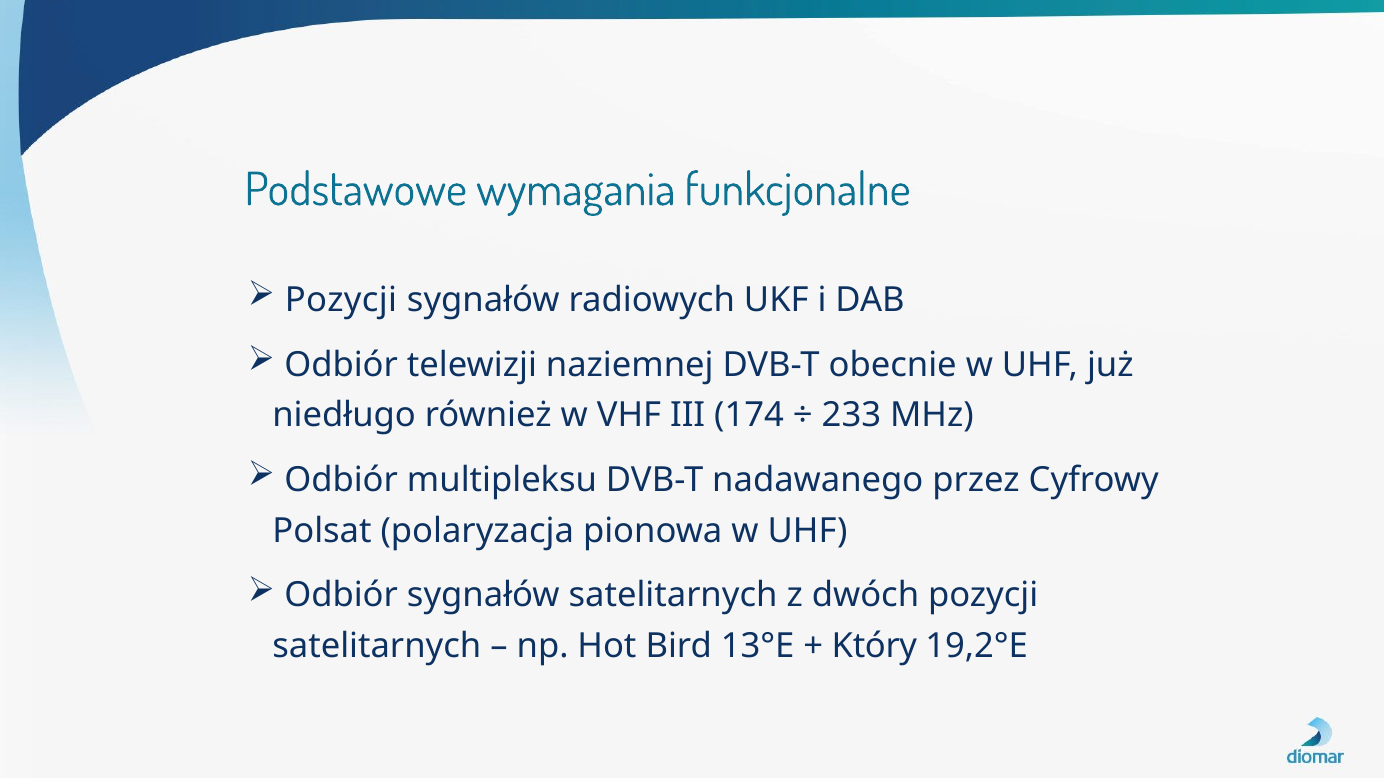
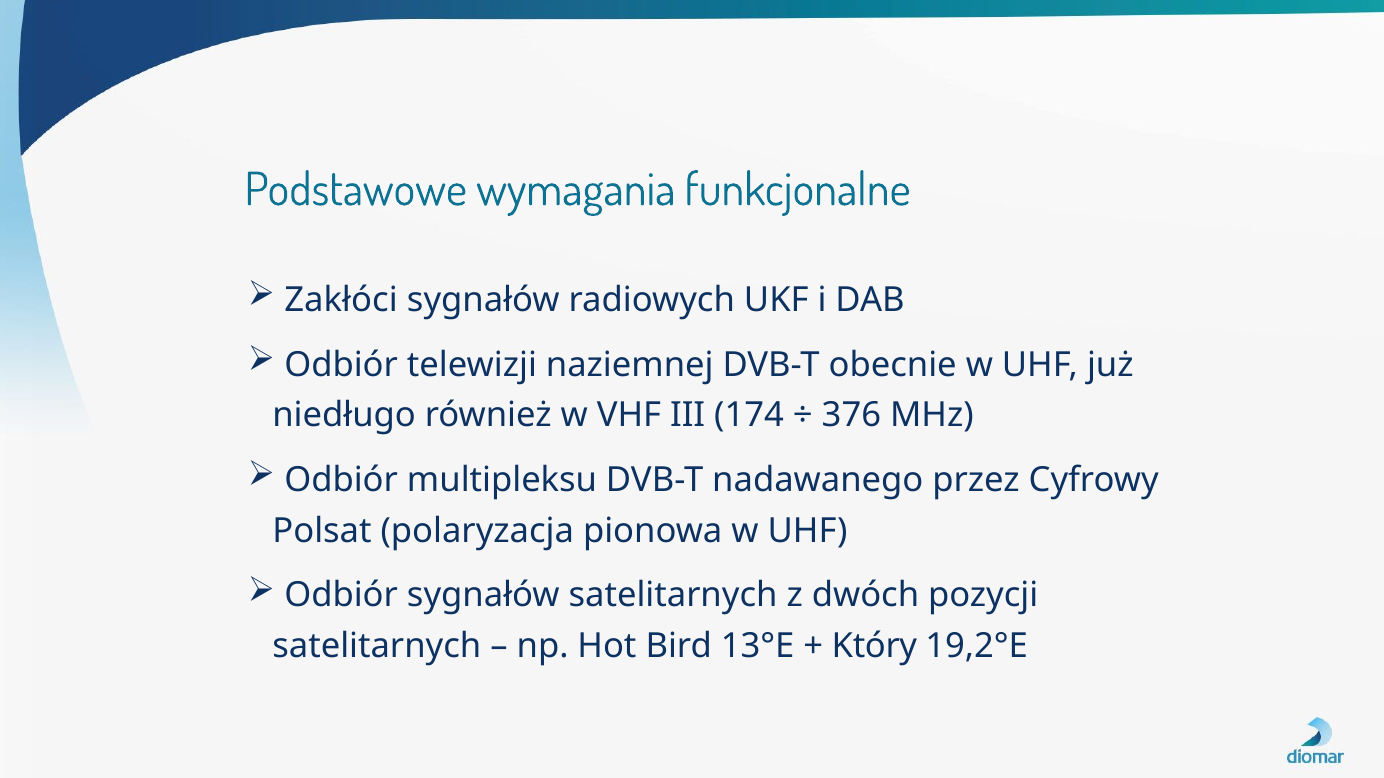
Pozycji at (341, 300): Pozycji -> Zakłóci
233: 233 -> 376
